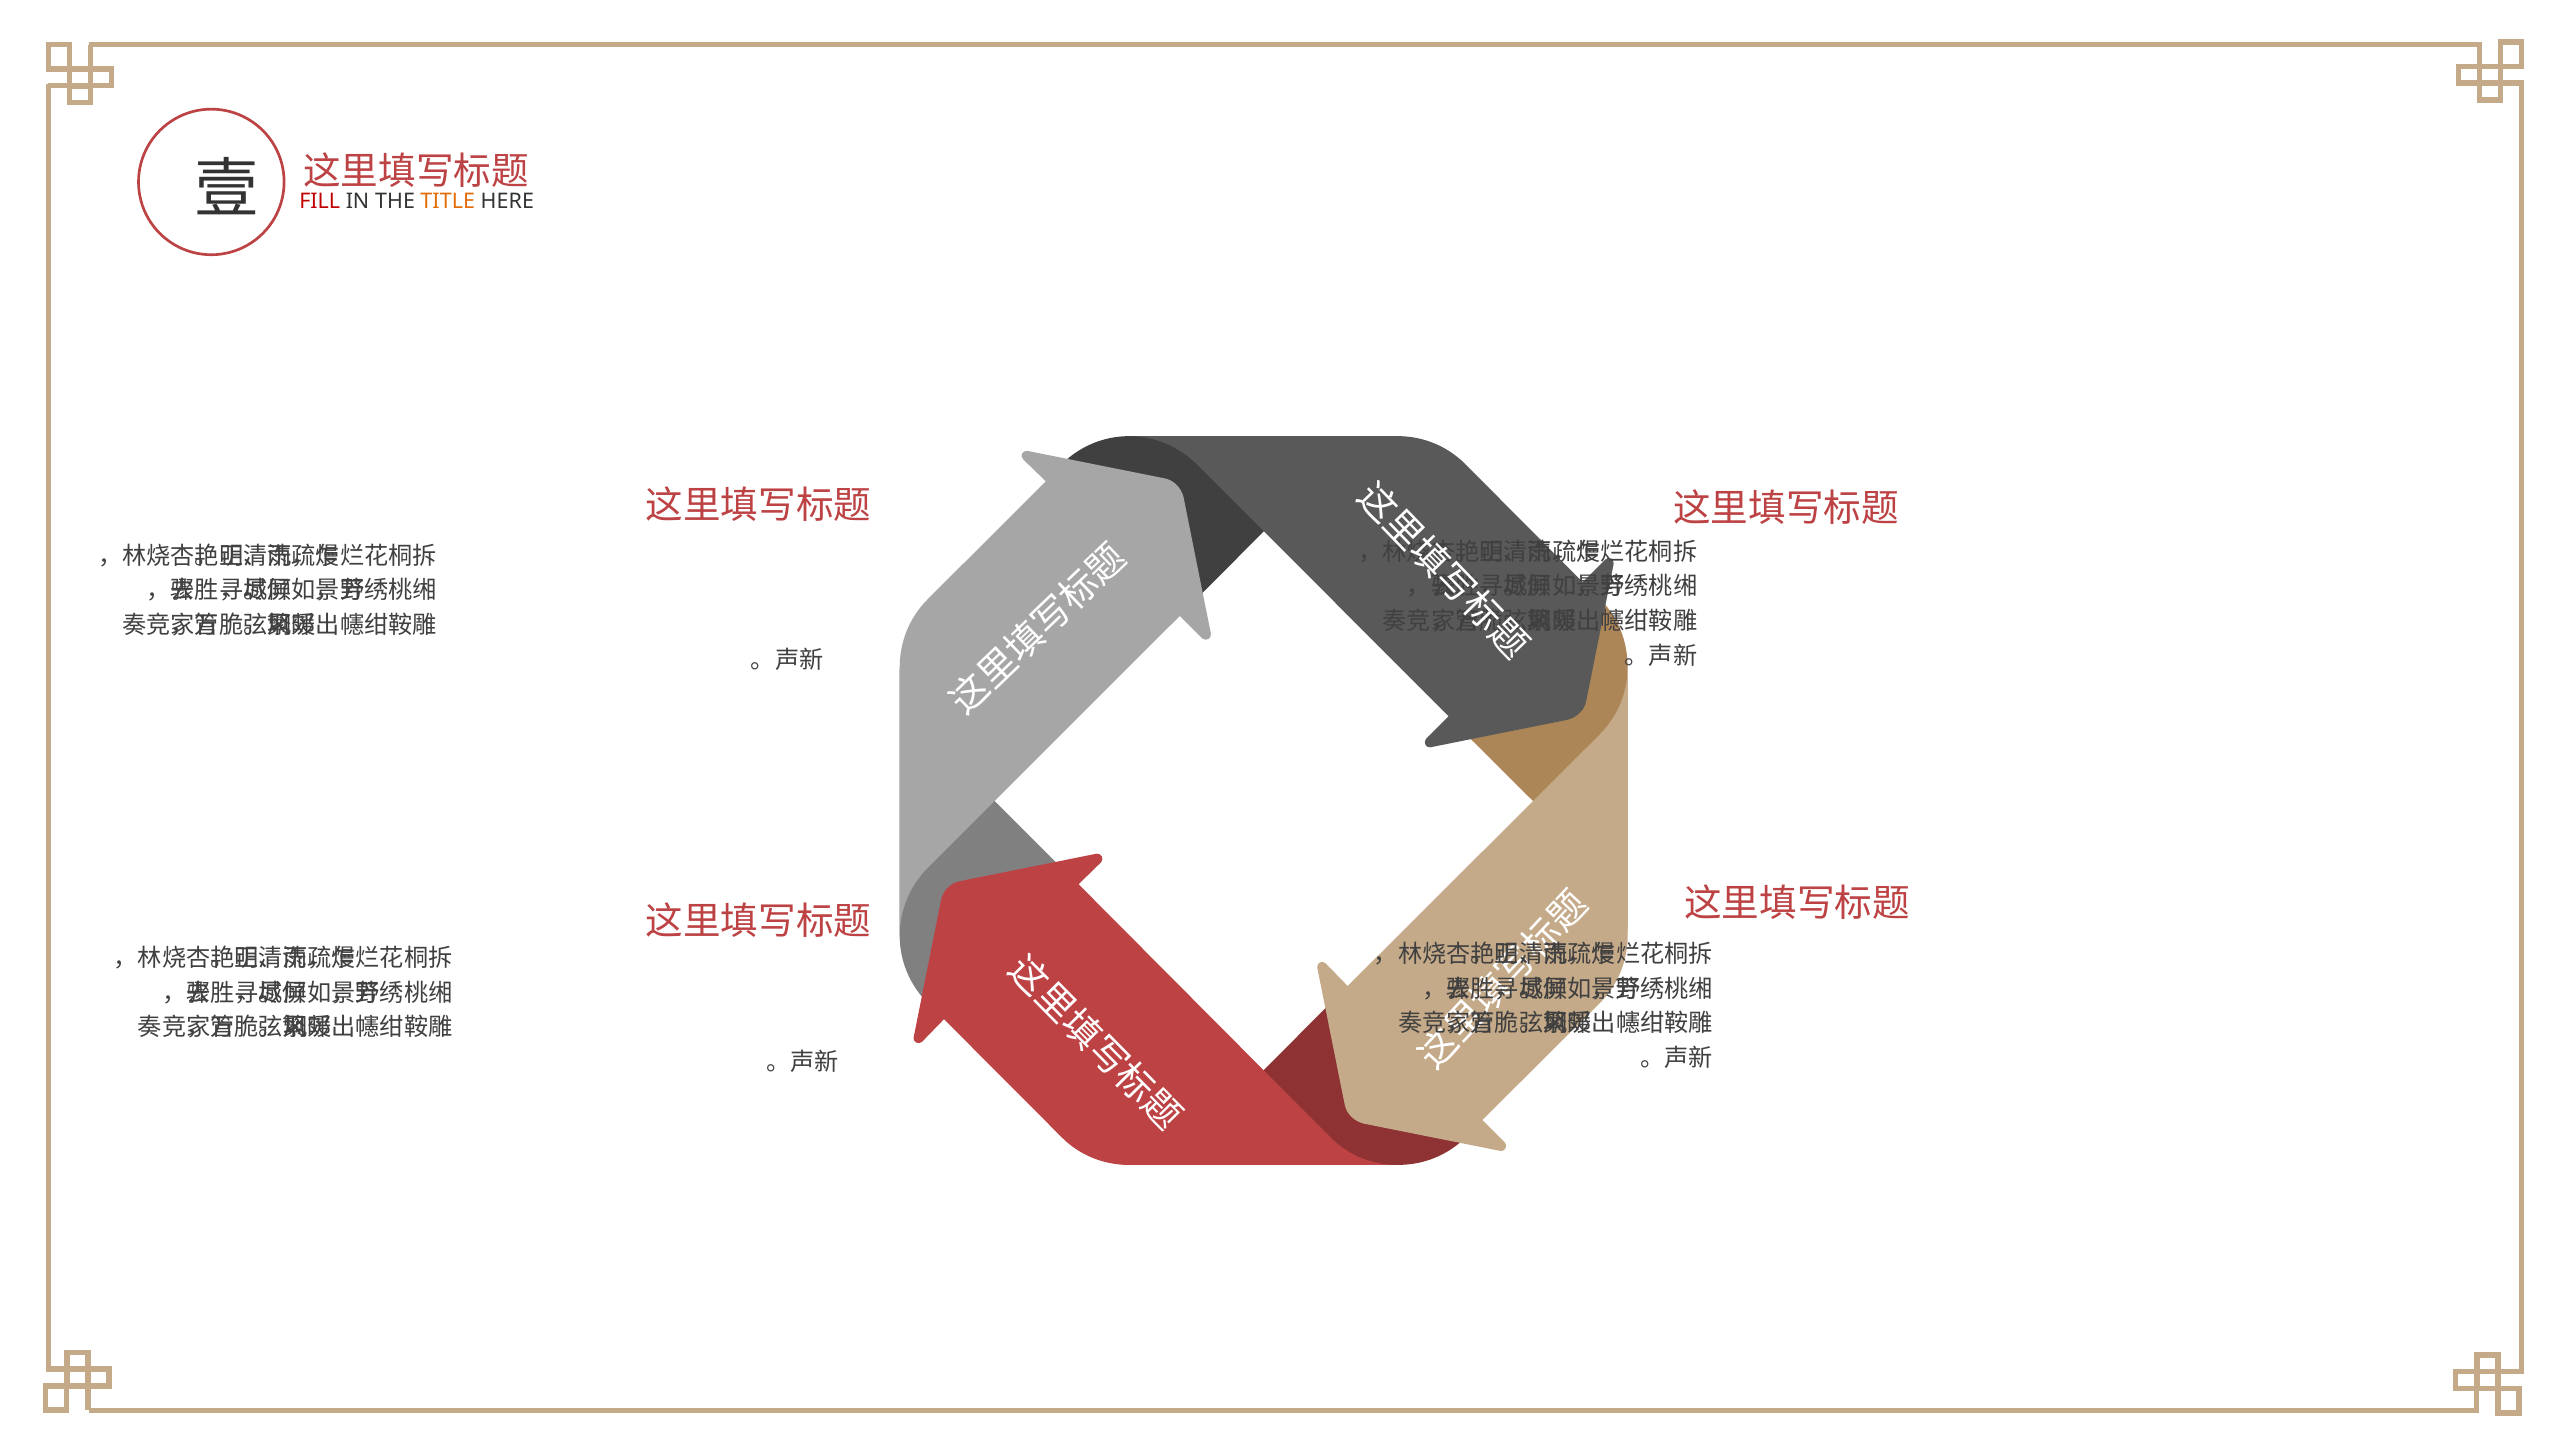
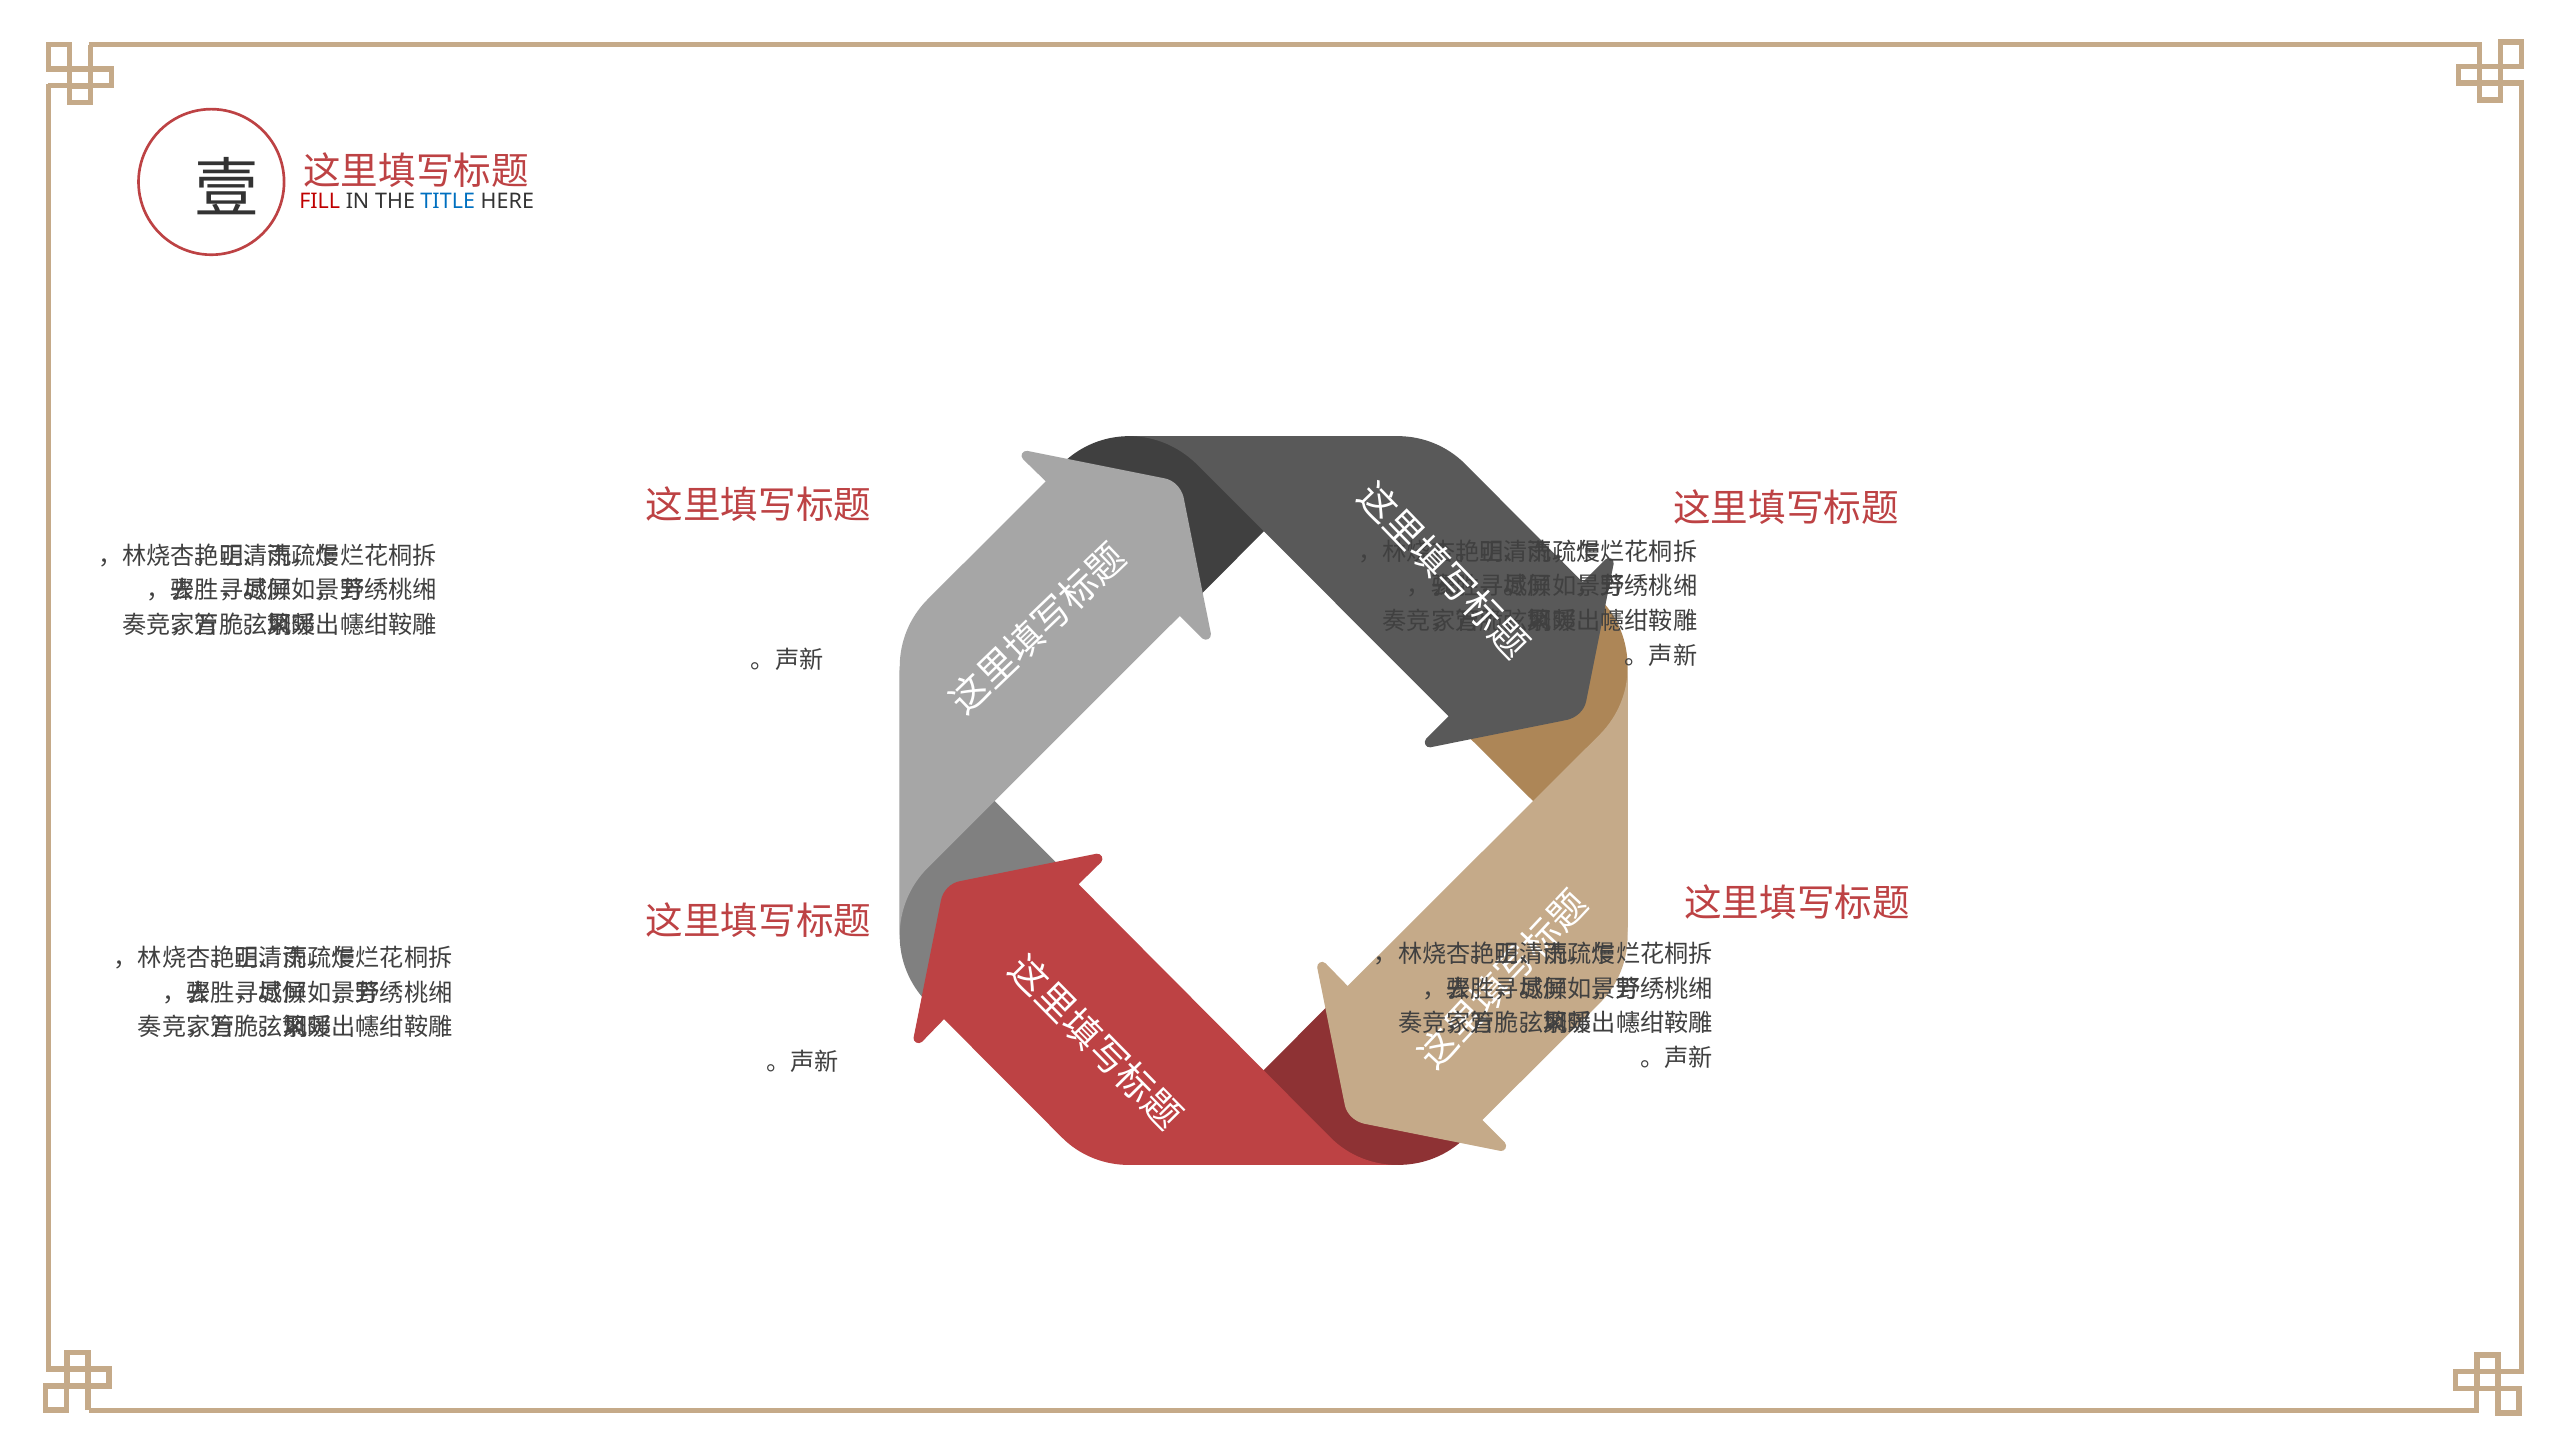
TITLE colour: orange -> blue
